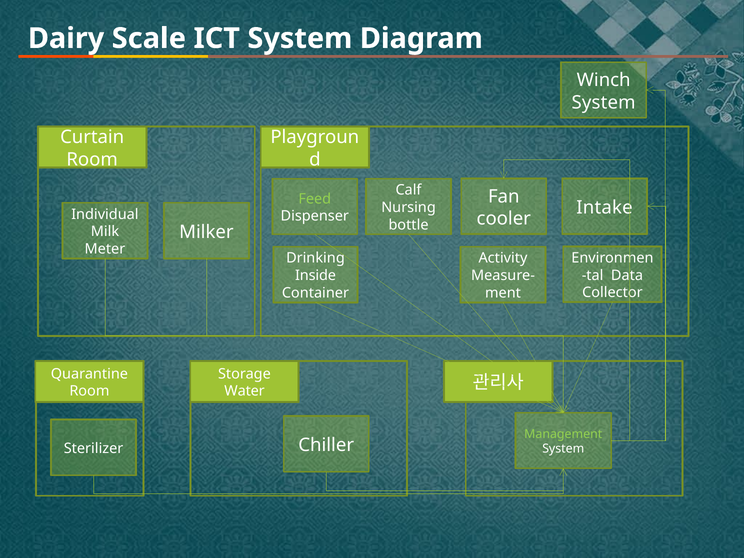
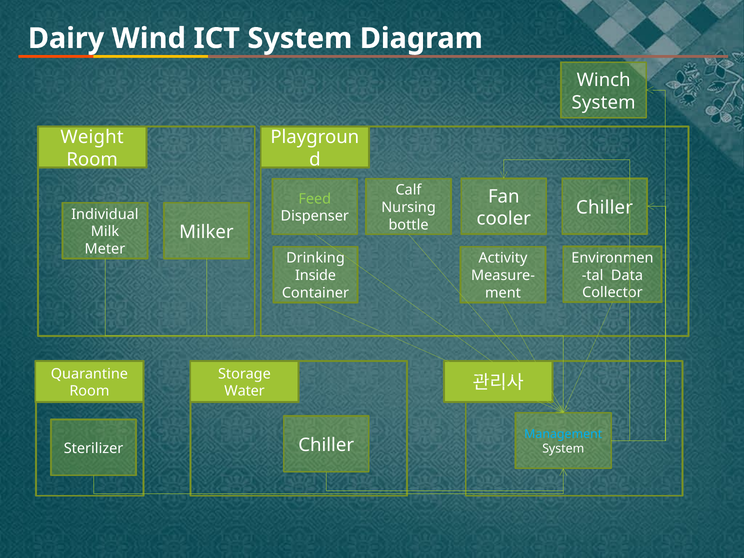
Scale: Scale -> Wind
Curtain: Curtain -> Weight
Intake at (605, 208): Intake -> Chiller
Management colour: light green -> light blue
